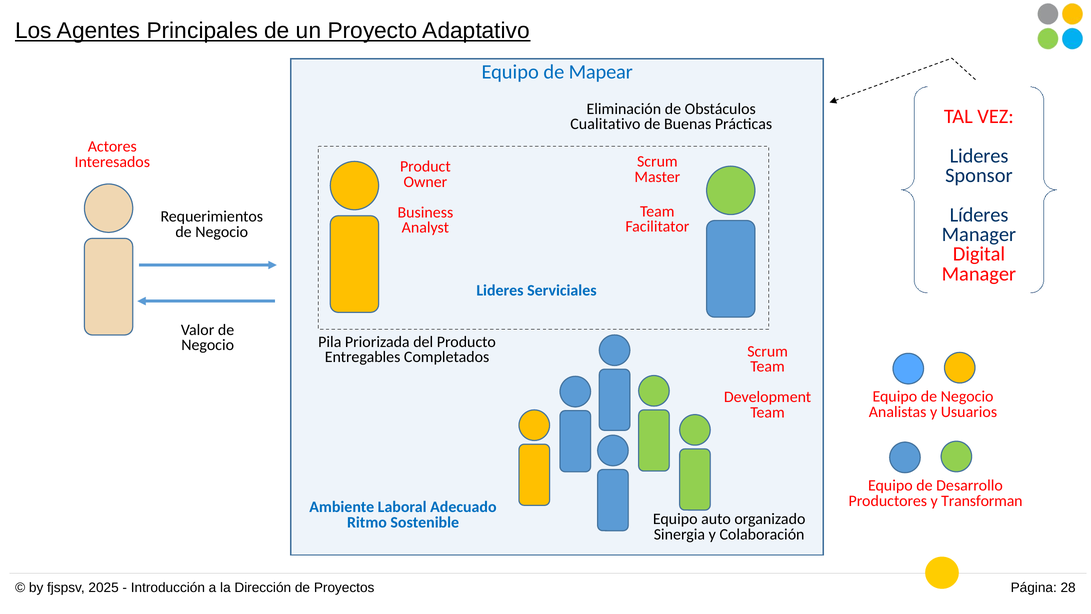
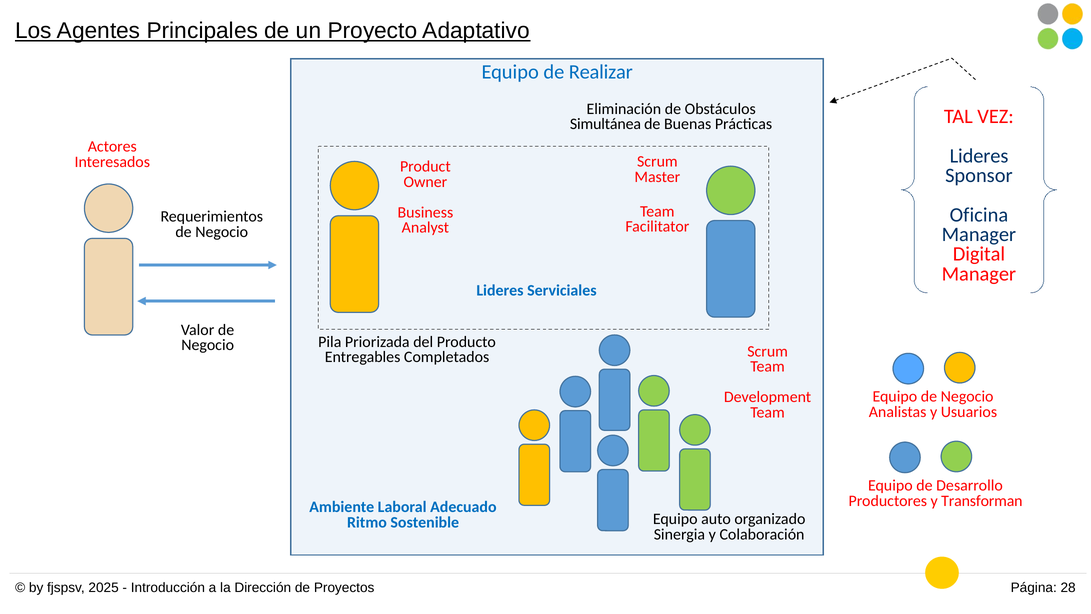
Mapear: Mapear -> Realizar
Cualitativo: Cualitativo -> Simultánea
Líderes: Líderes -> Oficina
